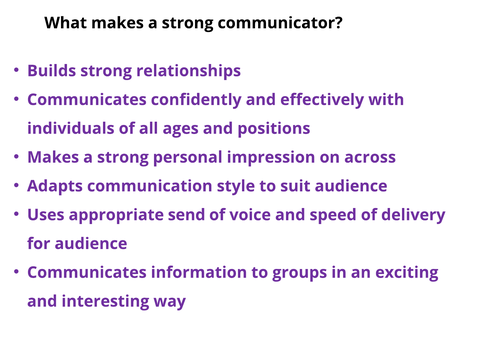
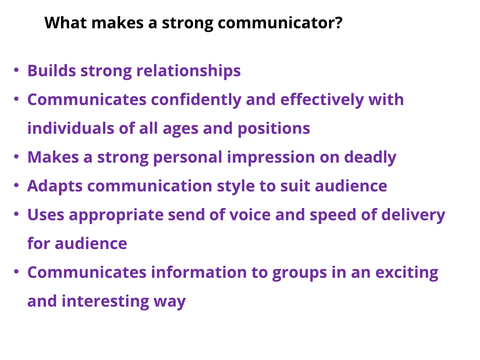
across: across -> deadly
